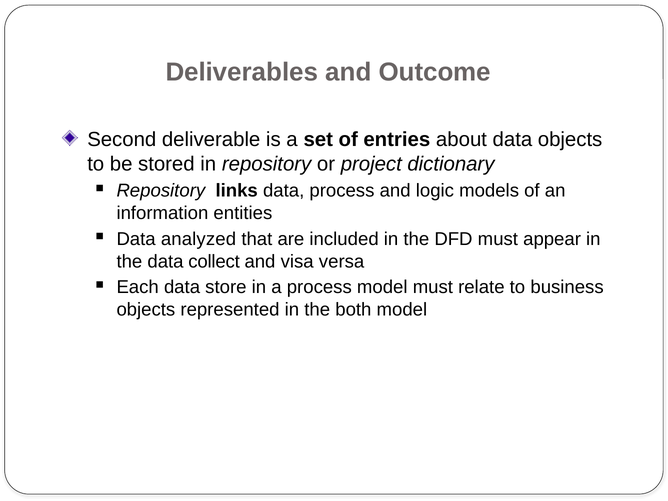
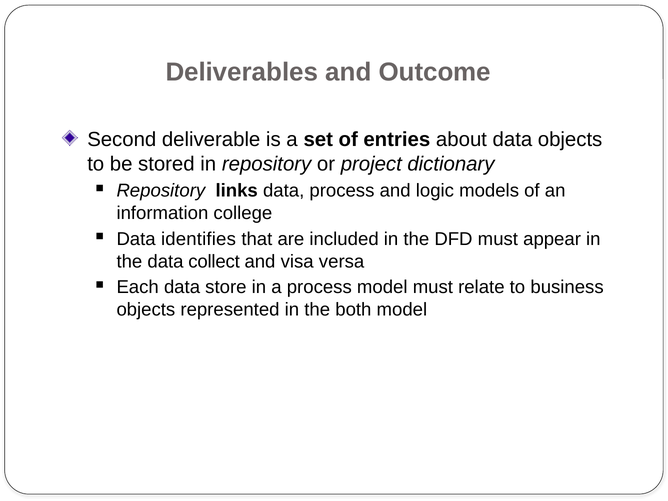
entities: entities -> college
analyzed: analyzed -> identifies
